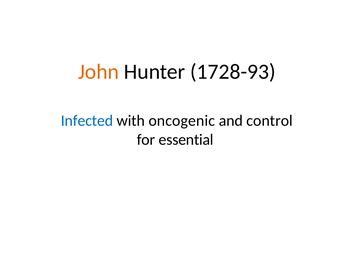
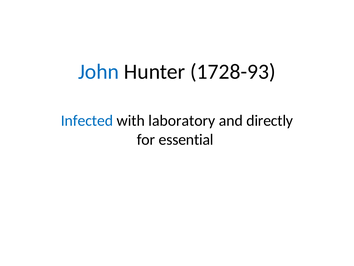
John colour: orange -> blue
oncogenic: oncogenic -> laboratory
control: control -> directly
